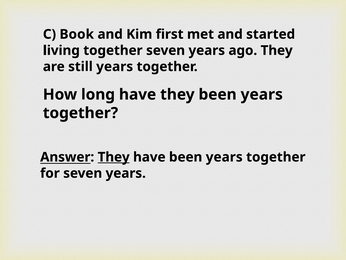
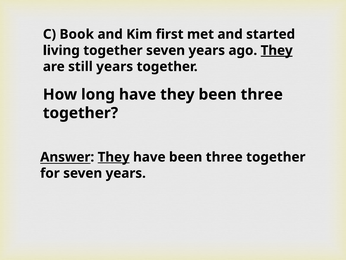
They at (277, 50) underline: none -> present
they been years: years -> three
have been years: years -> three
